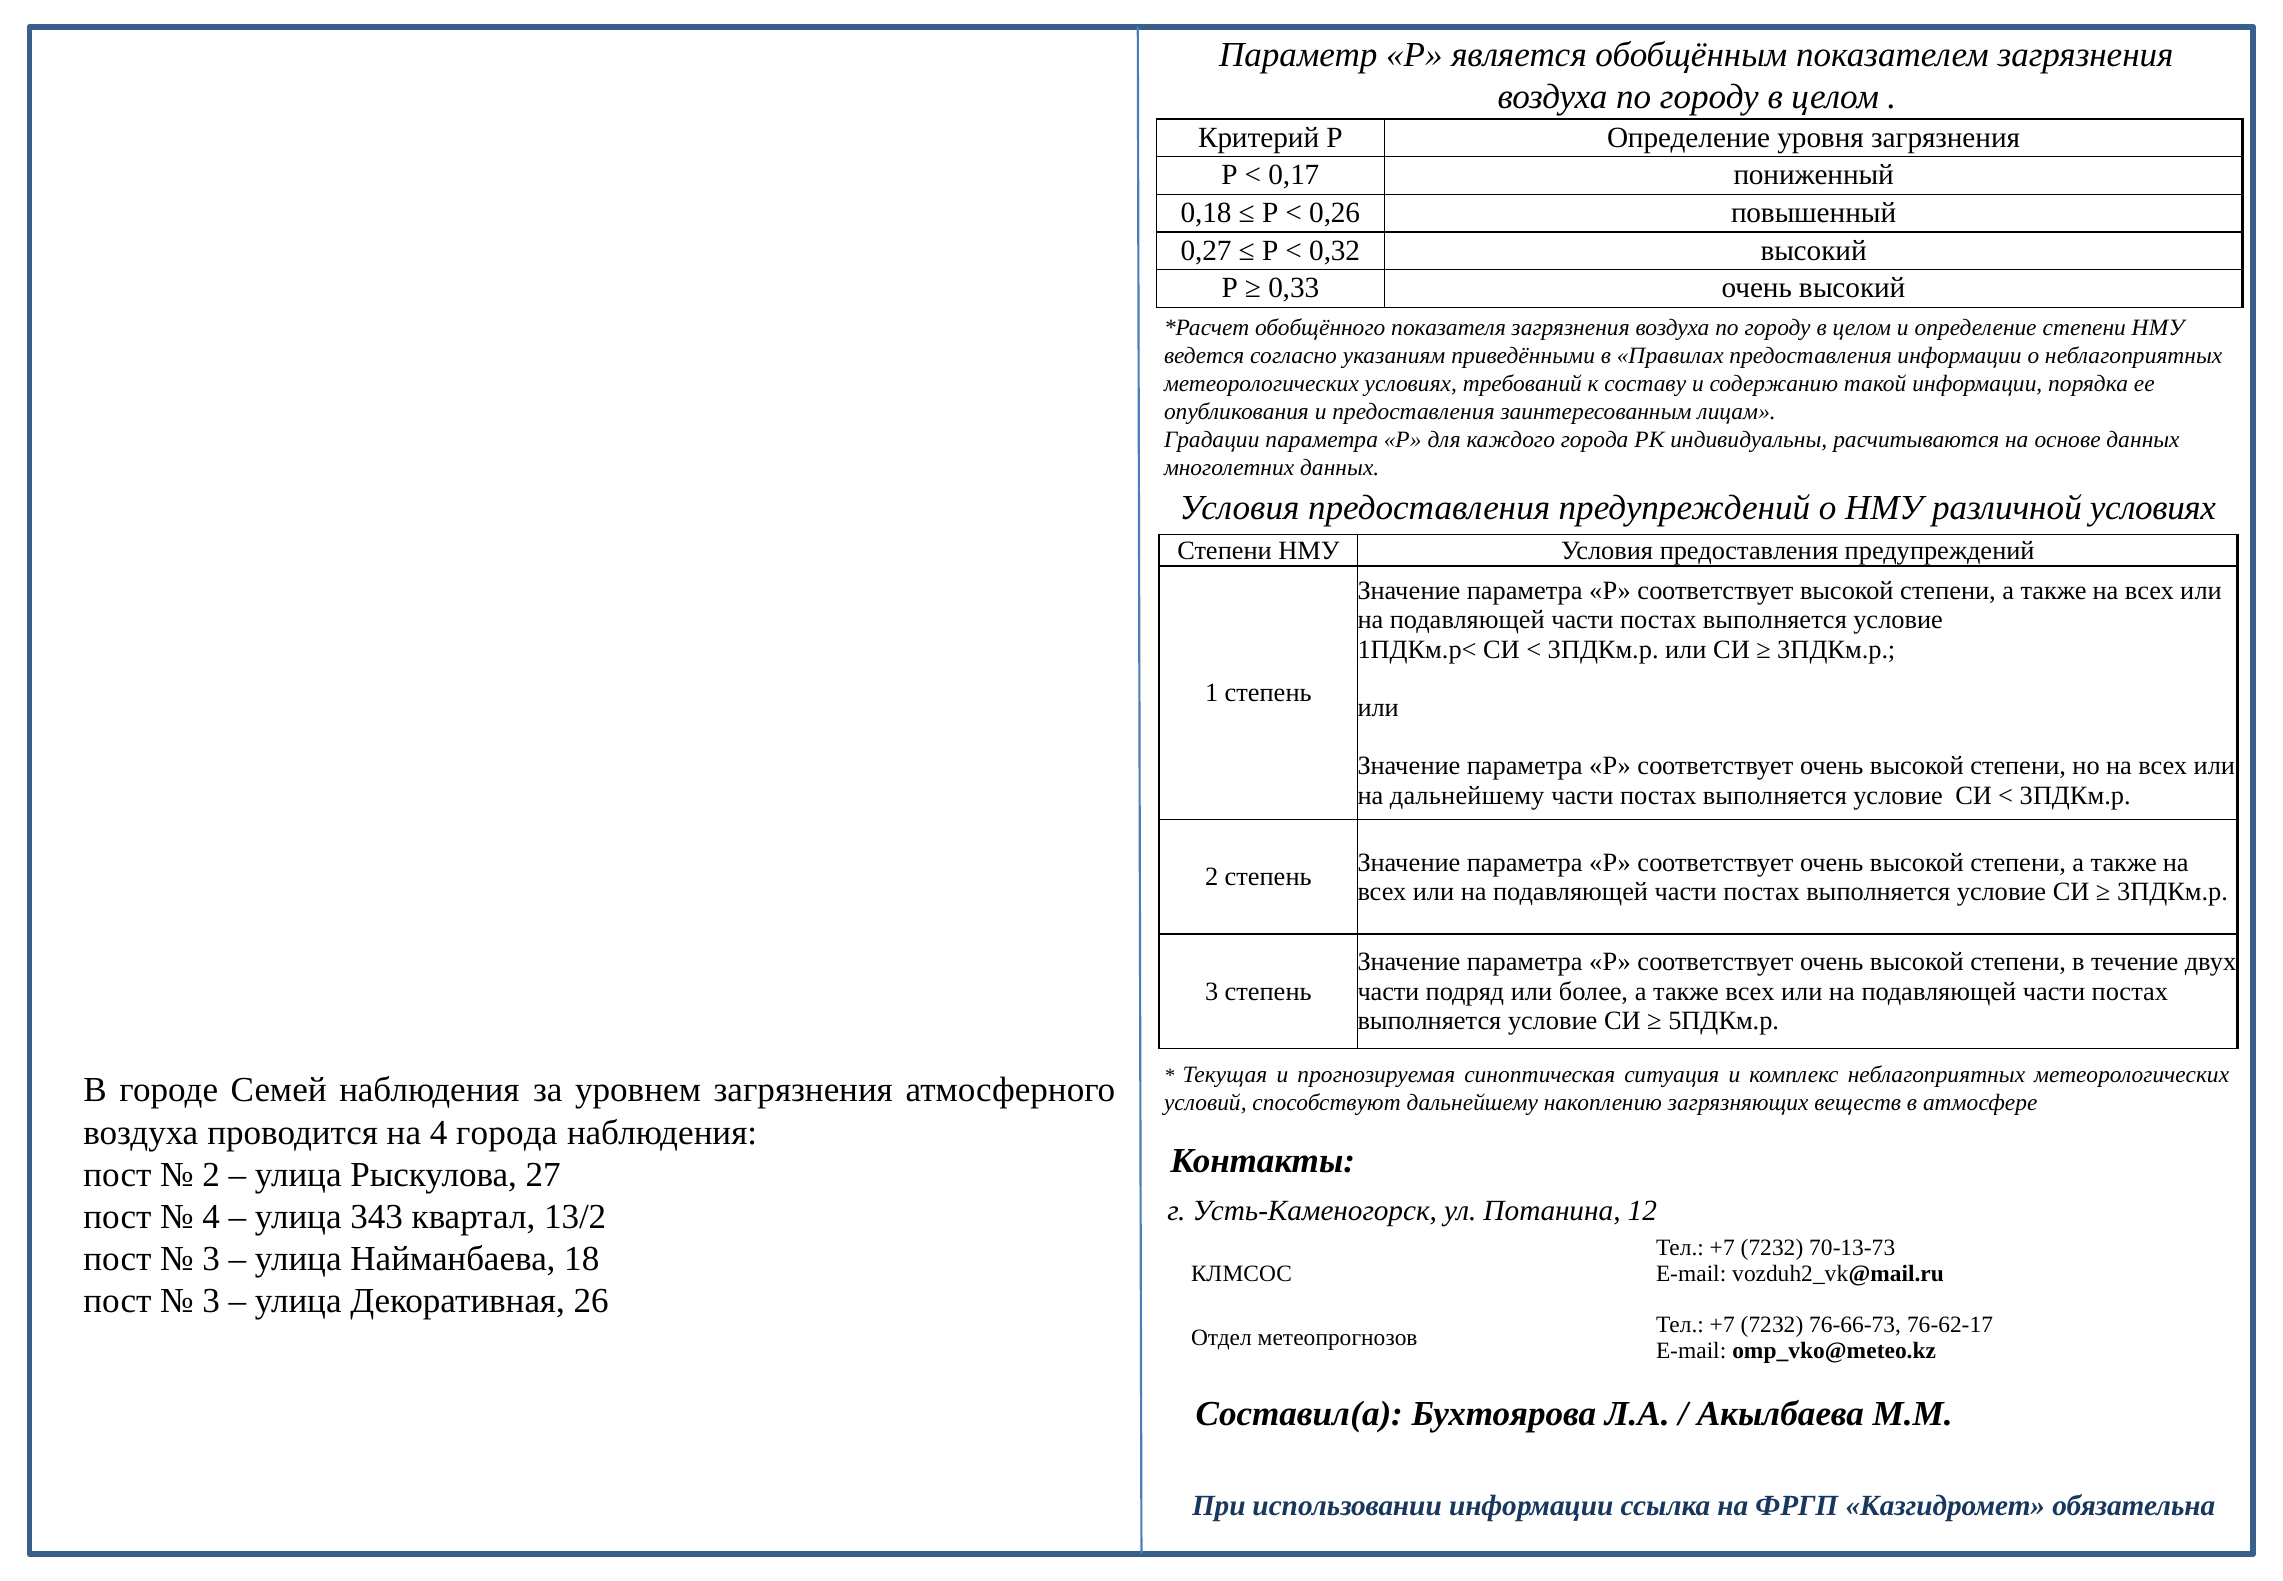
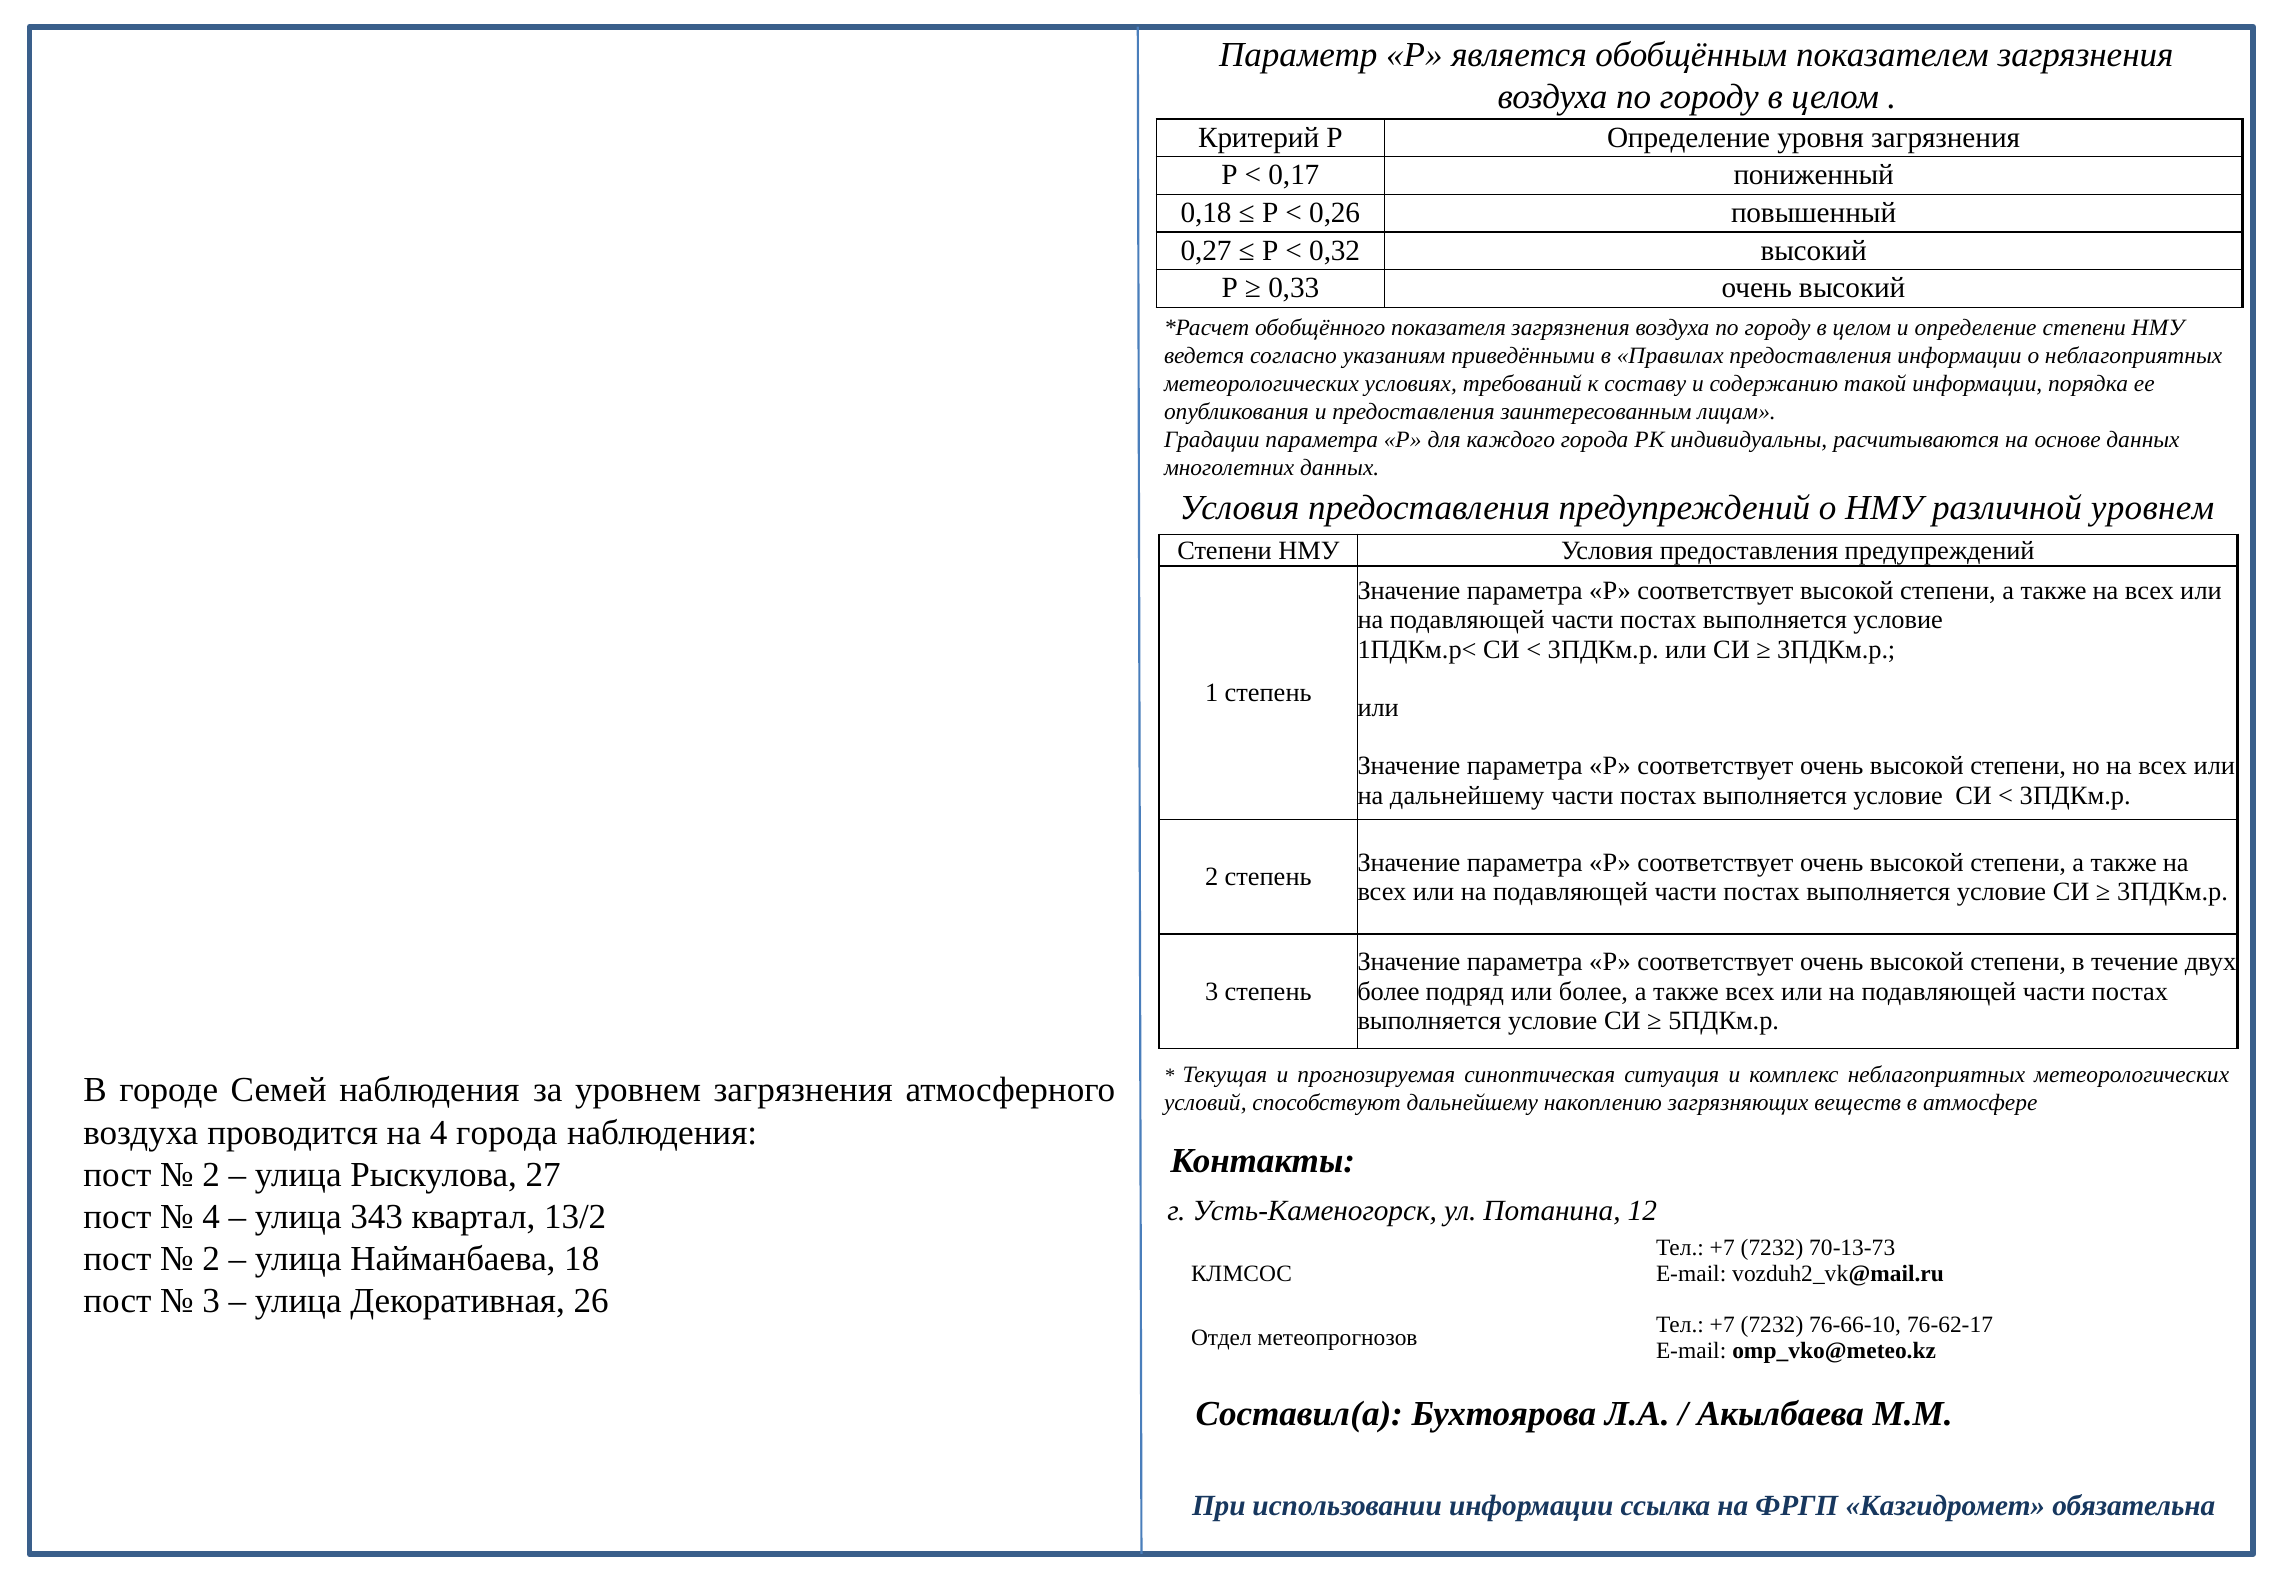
различной условиях: условиях -> уровнем
части at (1388, 991): части -> более
3 at (211, 1259): 3 -> 2
76-66-73: 76-66-73 -> 76-66-10
